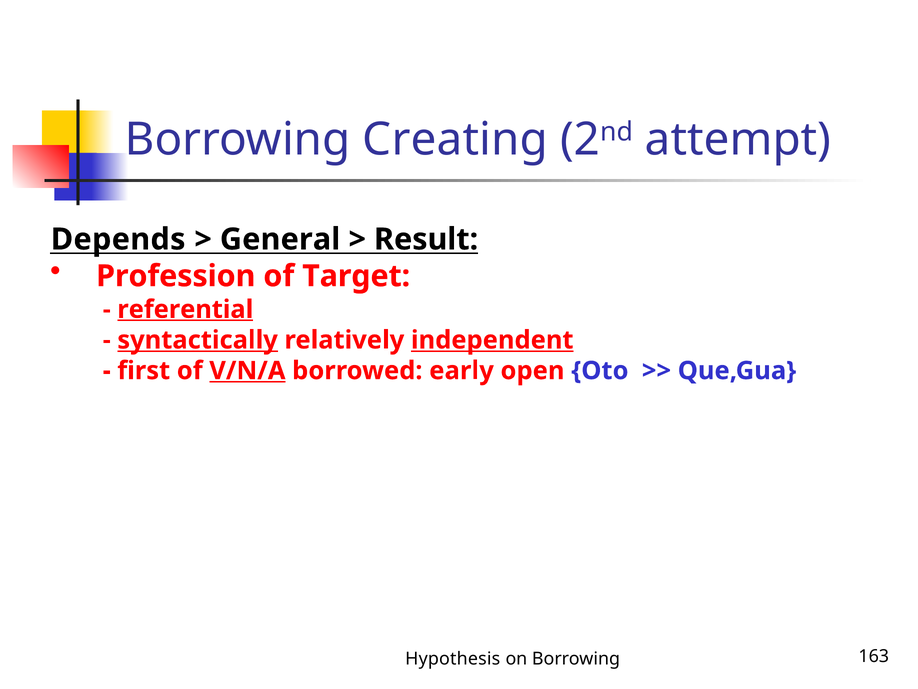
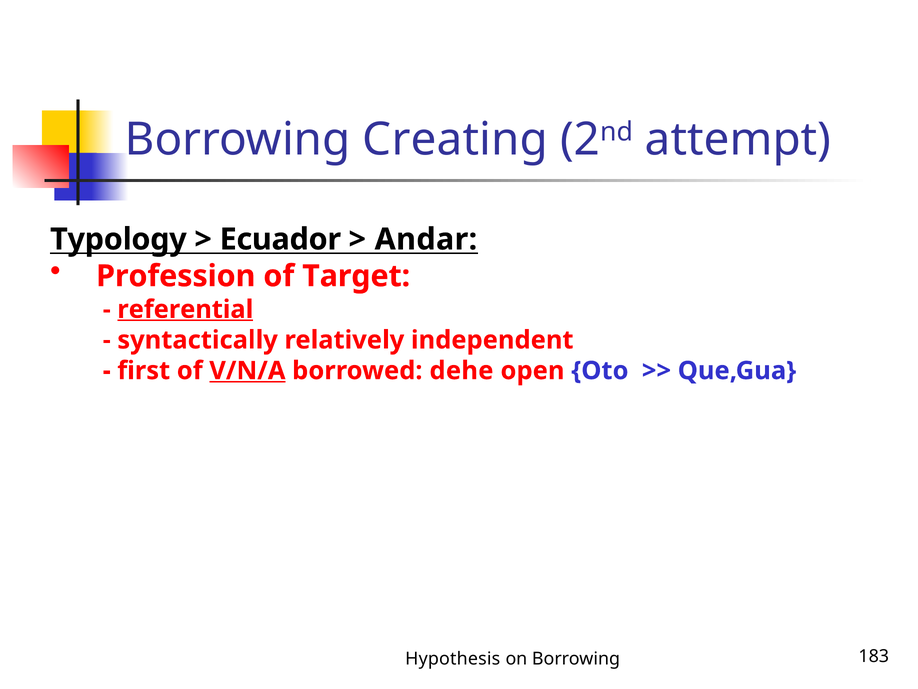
Depends: Depends -> Typology
General: General -> Ecuador
Result: Result -> Andar
syntactically underline: present -> none
independent underline: present -> none
early: early -> dehe
163: 163 -> 183
